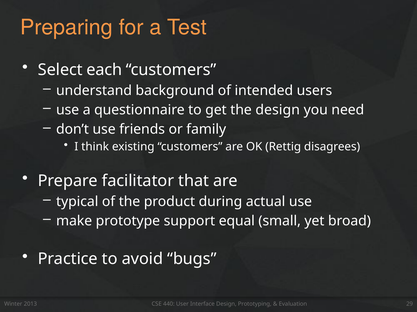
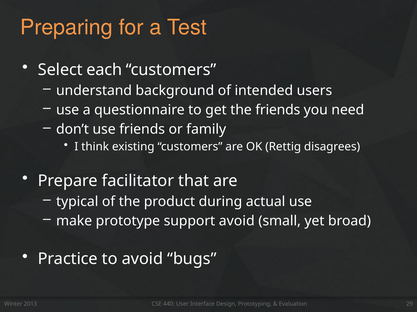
the design: design -> friends
support equal: equal -> avoid
